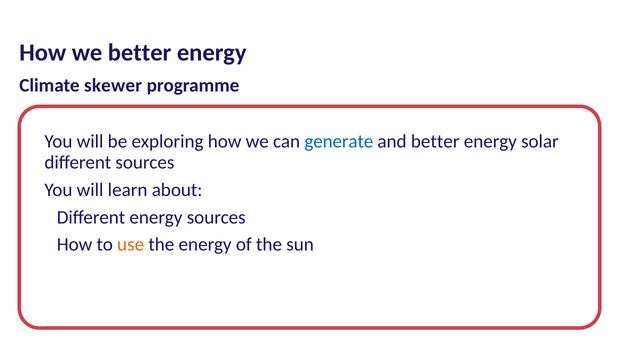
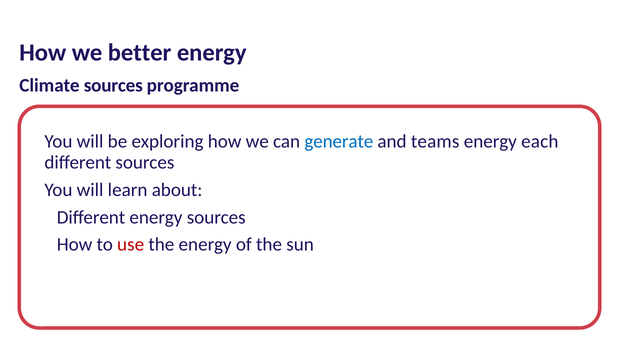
Climate skewer: skewer -> sources
and better: better -> teams
solar: solar -> each
use colour: orange -> red
